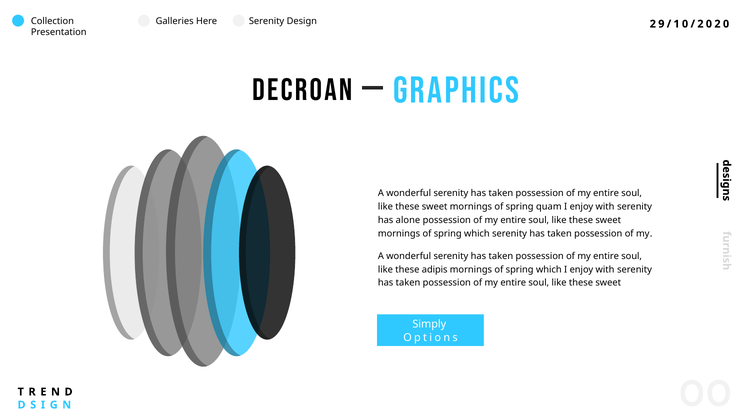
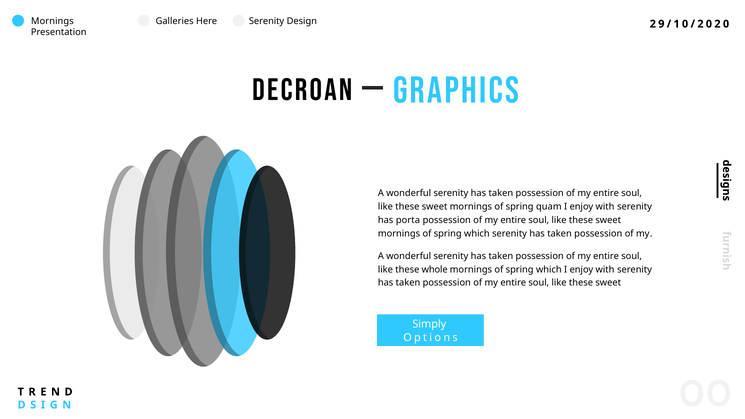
Collection at (52, 21): Collection -> Mornings
alone: alone -> porta
adipis: adipis -> whole
